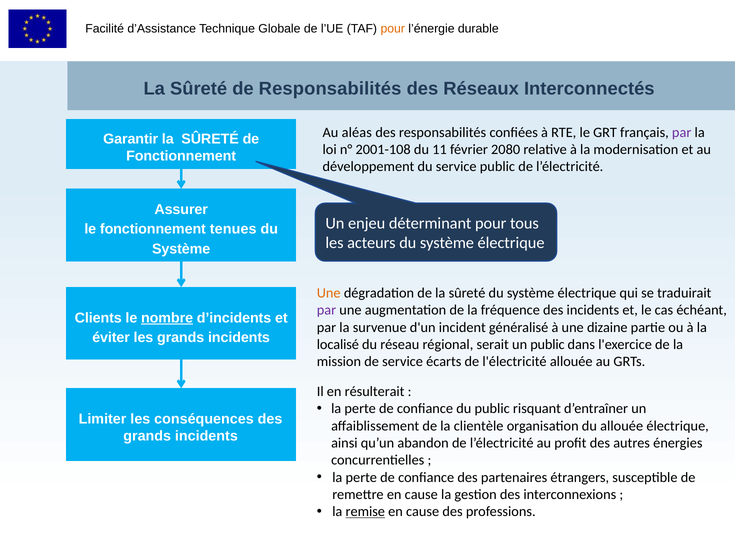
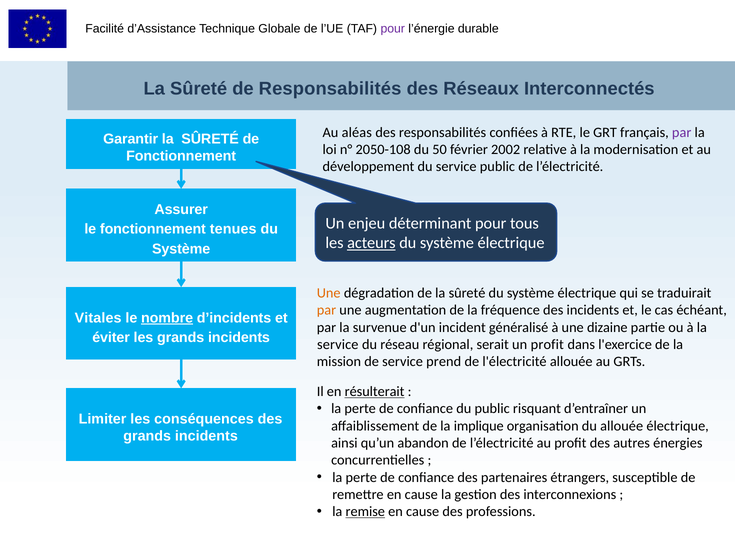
pour at (393, 29) colour: orange -> purple
2001-108: 2001-108 -> 2050-108
11: 11 -> 50
2080: 2080 -> 2002
acteurs underline: none -> present
par at (326, 310) colour: purple -> orange
Clients: Clients -> Vitales
localisé at (338, 345): localisé -> service
un public: public -> profit
écarts: écarts -> prend
résulterait underline: none -> present
clientèle: clientèle -> implique
